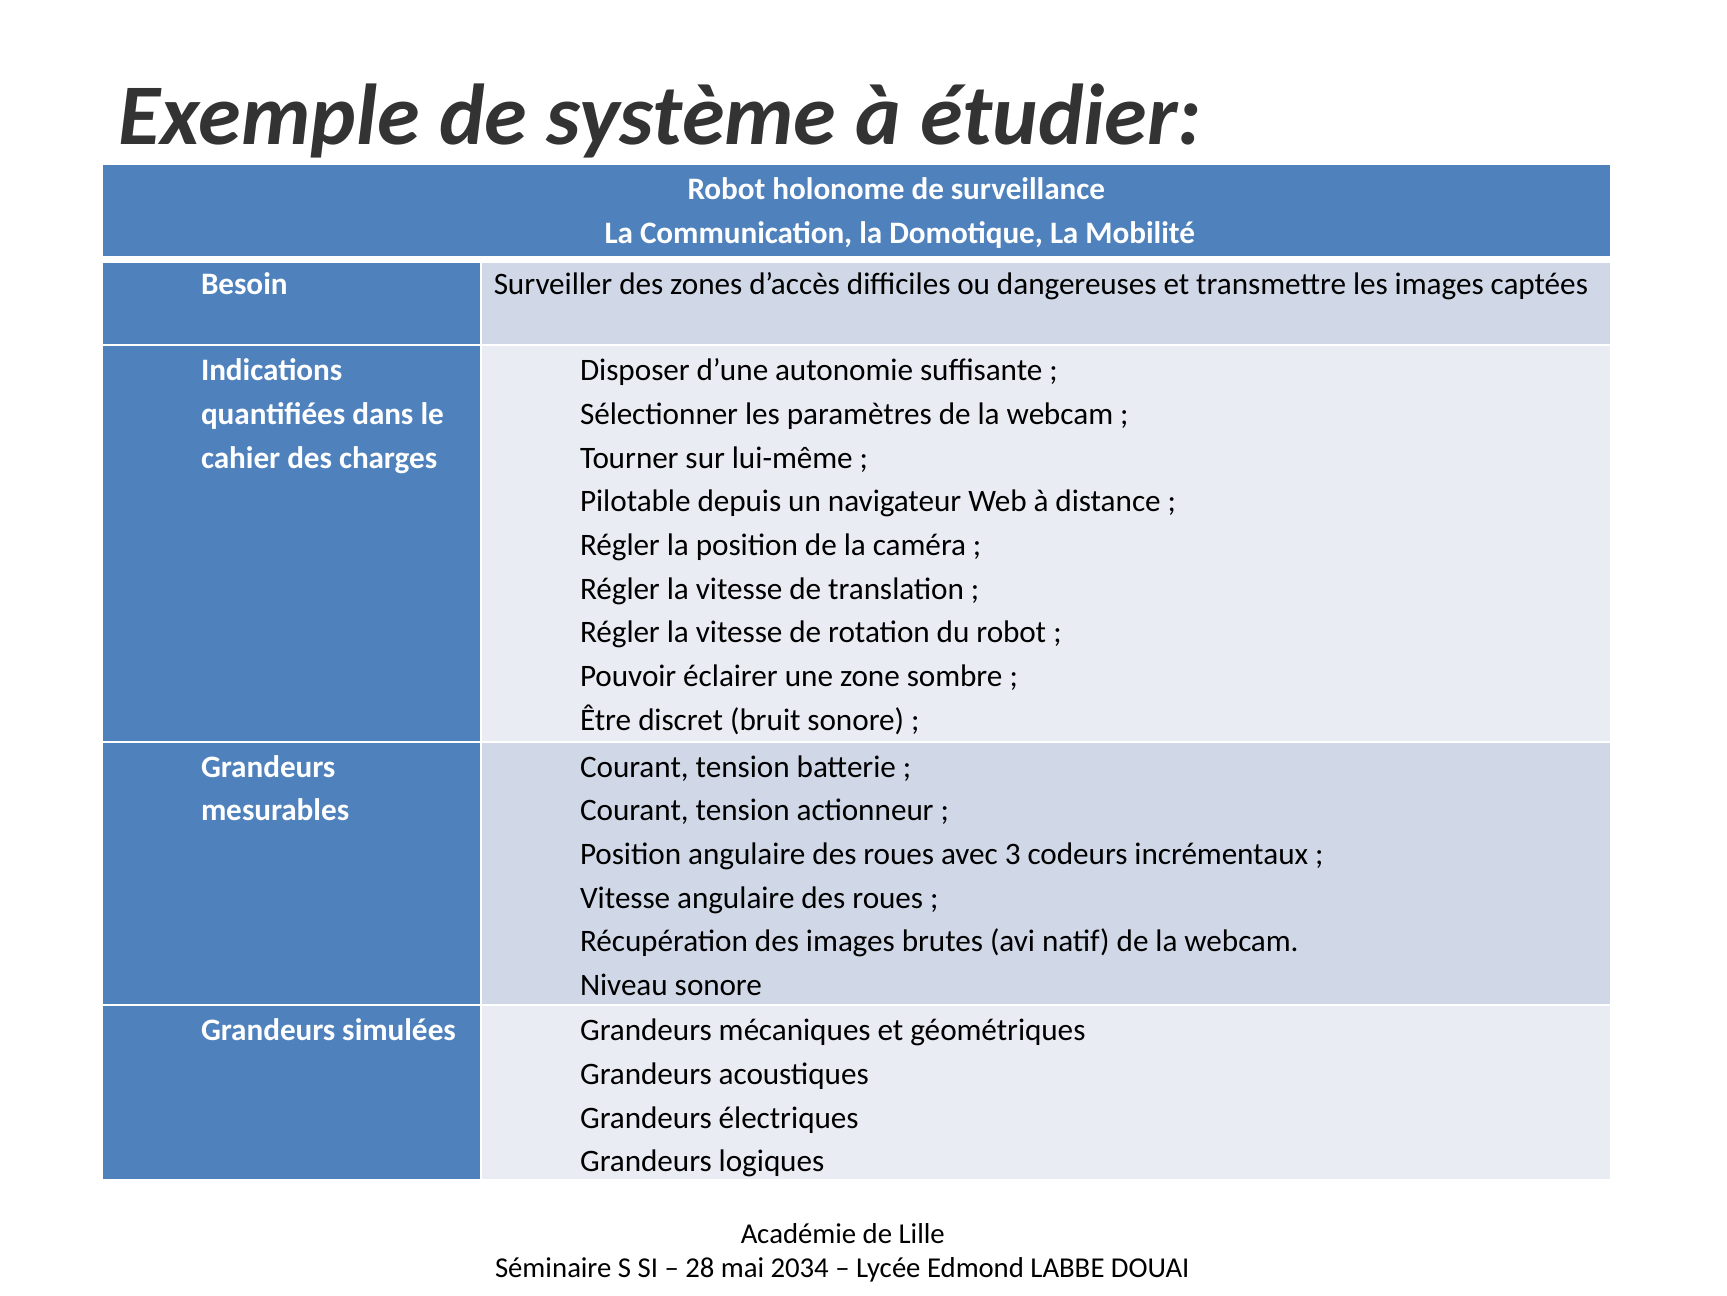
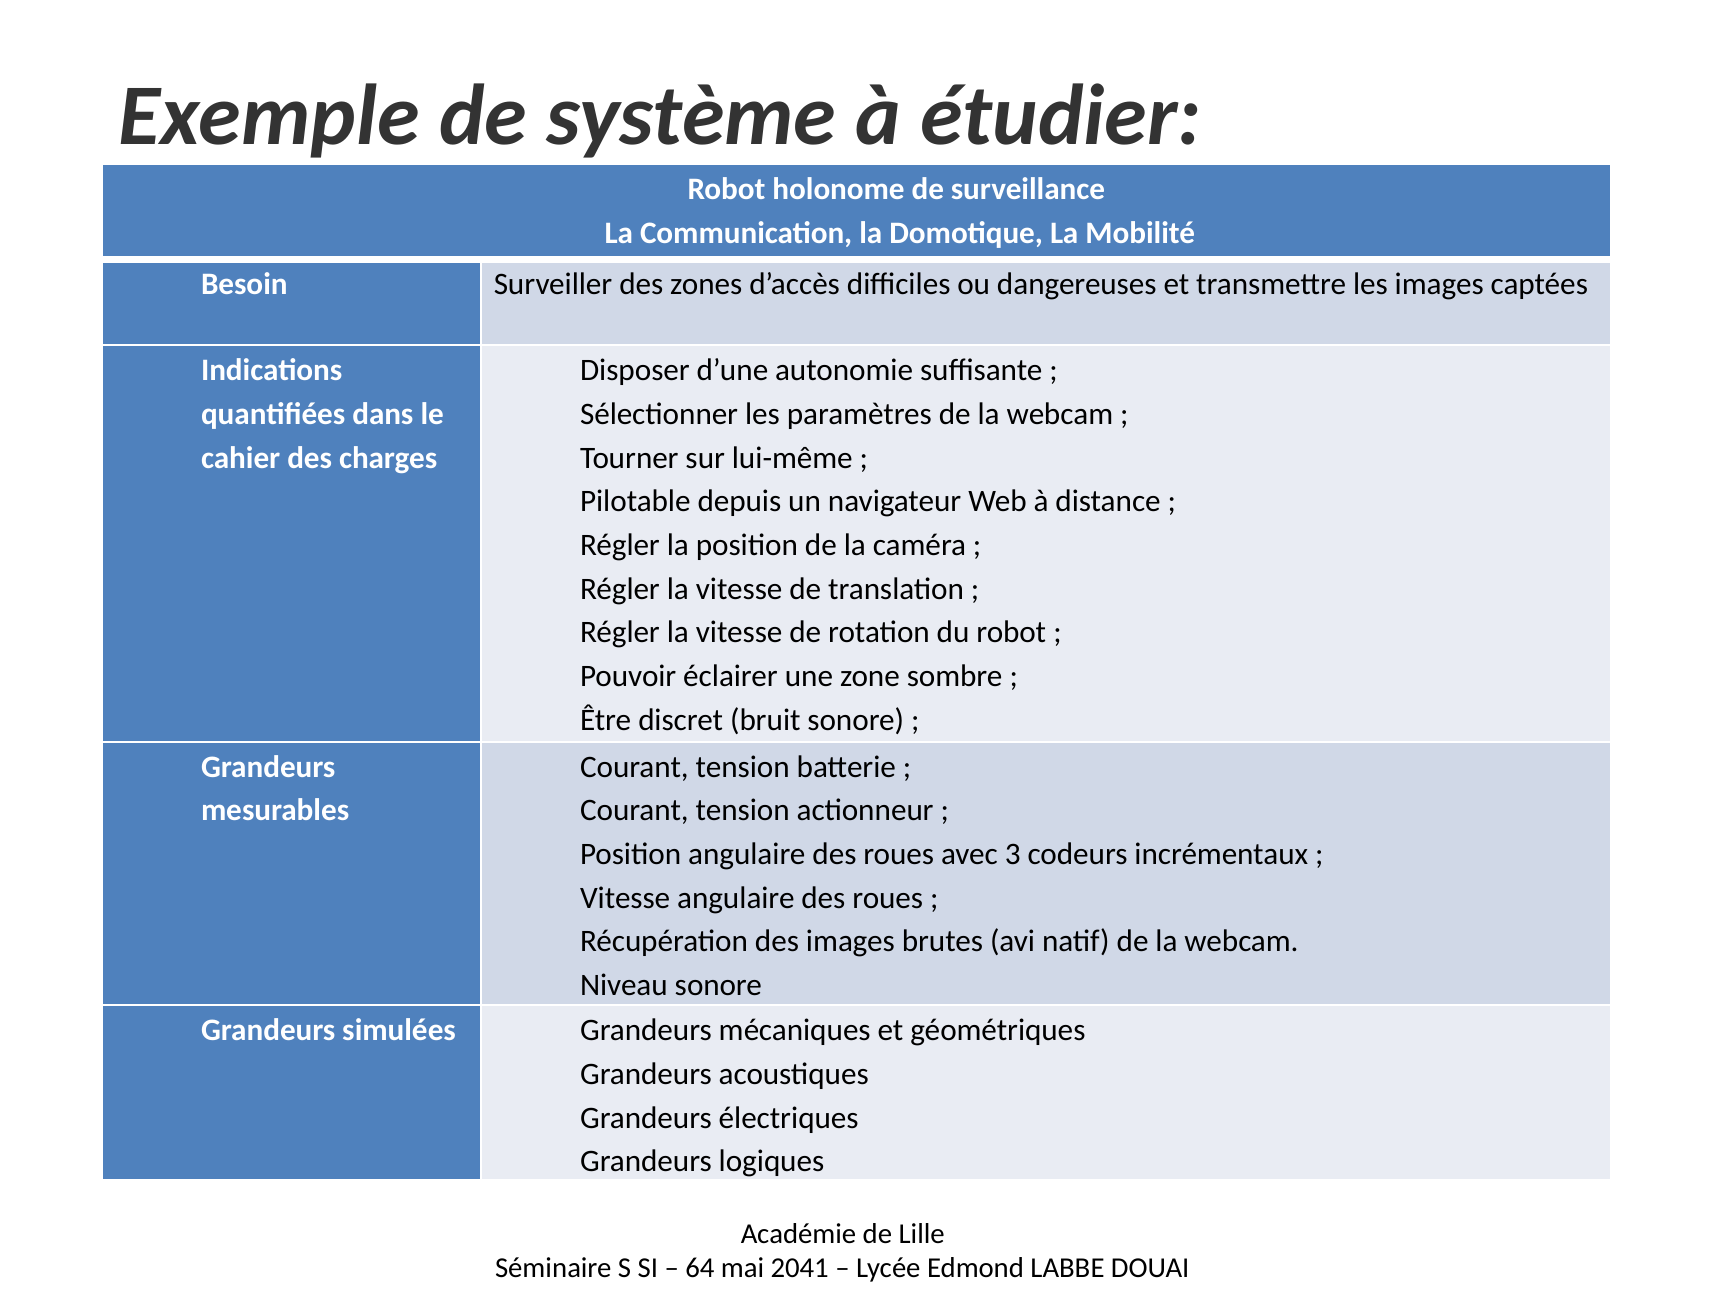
28: 28 -> 64
2034: 2034 -> 2041
